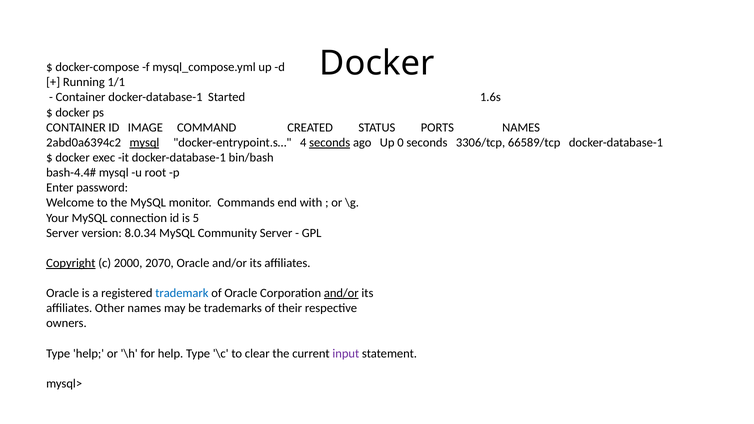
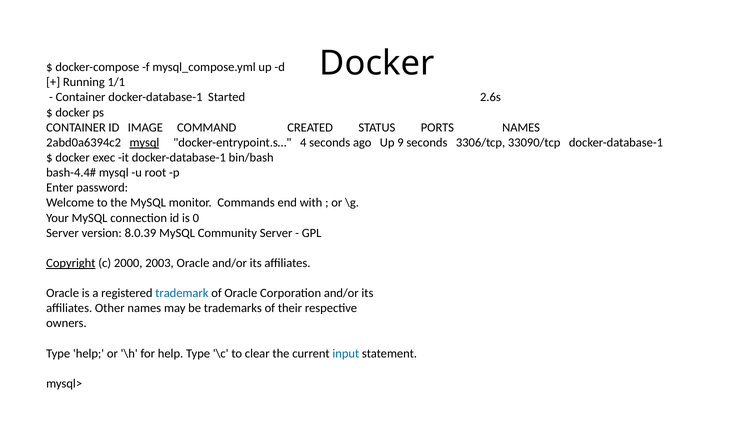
1.6s: 1.6s -> 2.6s
seconds at (330, 143) underline: present -> none
0: 0 -> 9
66589/tcp: 66589/tcp -> 33090/tcp
5: 5 -> 0
8.0.34: 8.0.34 -> 8.0.39
2070: 2070 -> 2003
and/or at (341, 293) underline: present -> none
input colour: purple -> blue
